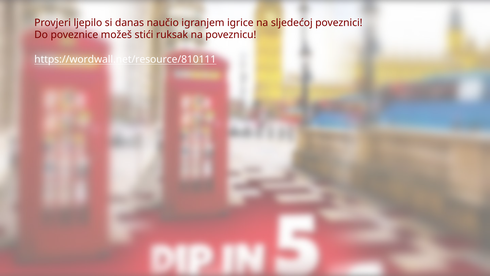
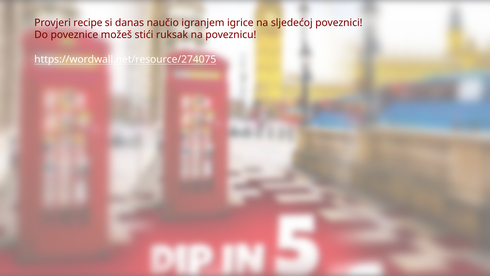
ljepilo: ljepilo -> recipe
https://wordwall.net/resource/810111: https://wordwall.net/resource/810111 -> https://wordwall.net/resource/274075
